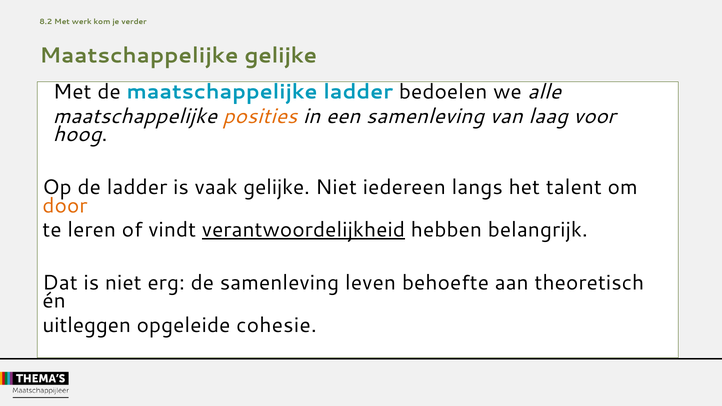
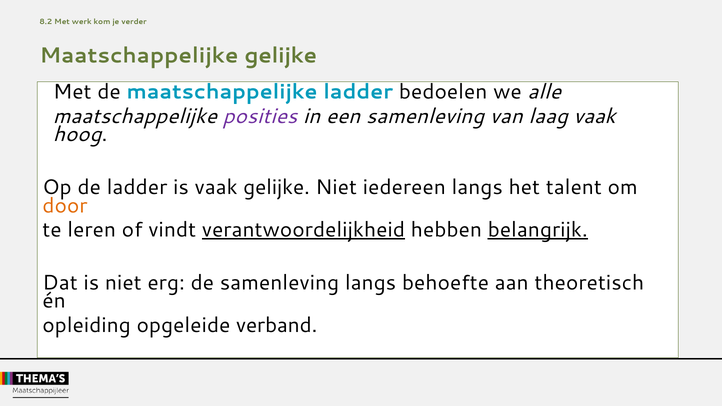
posities colour: orange -> purple
laag voor: voor -> vaak
belangrijk underline: none -> present
samenleving leven: leven -> langs
uitleggen: uitleggen -> opleiding
cohesie: cohesie -> verband
